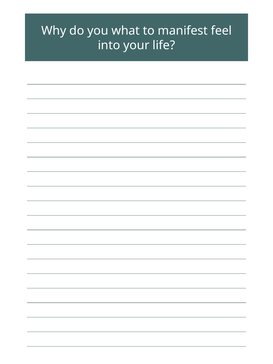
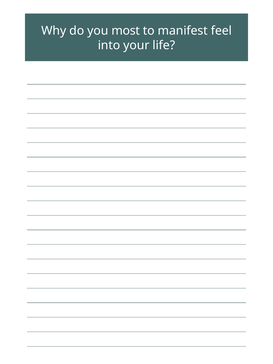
what: what -> most
